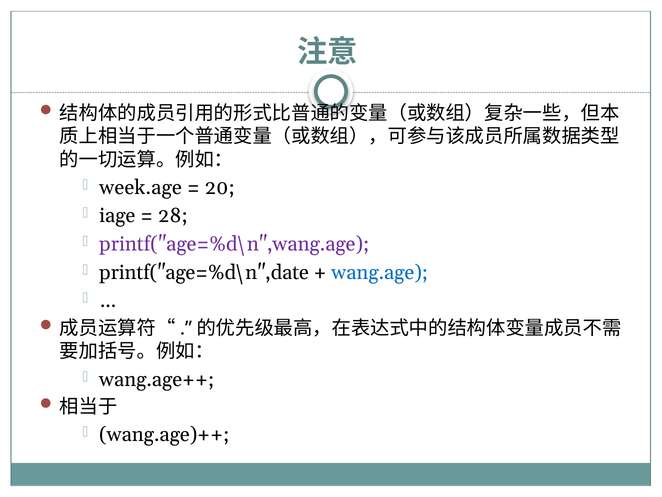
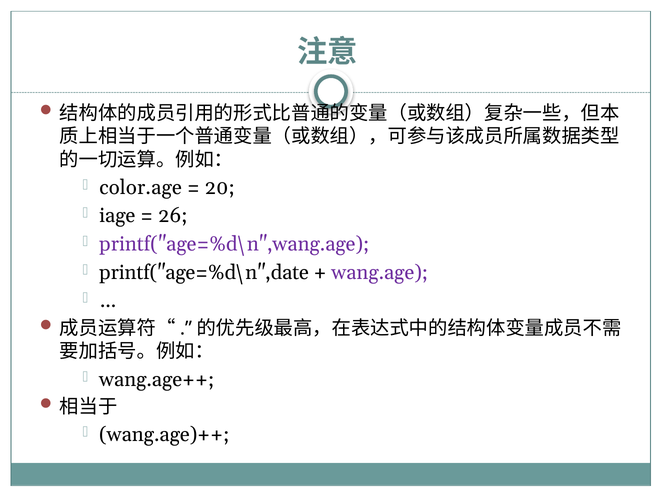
week.age: week.age -> color.age
28: 28 -> 26
wang.age colour: blue -> purple
